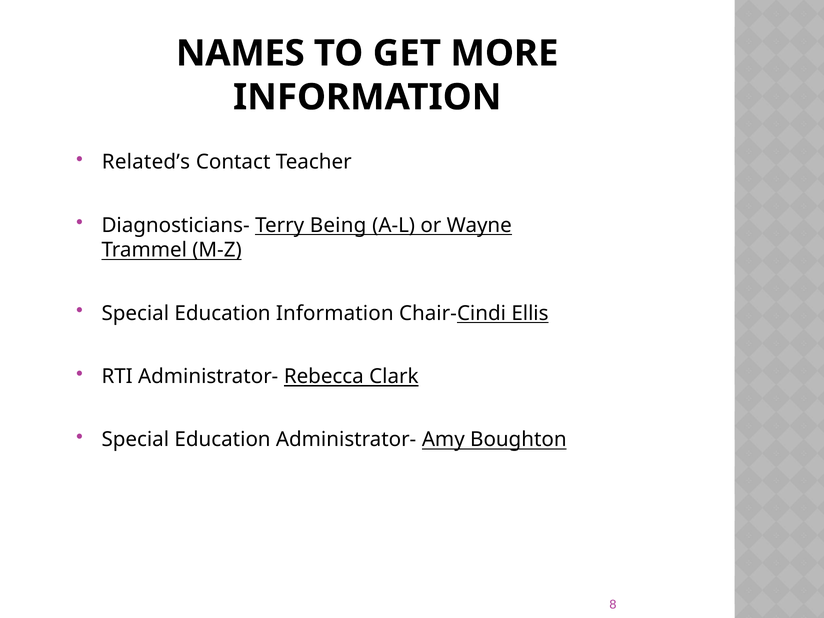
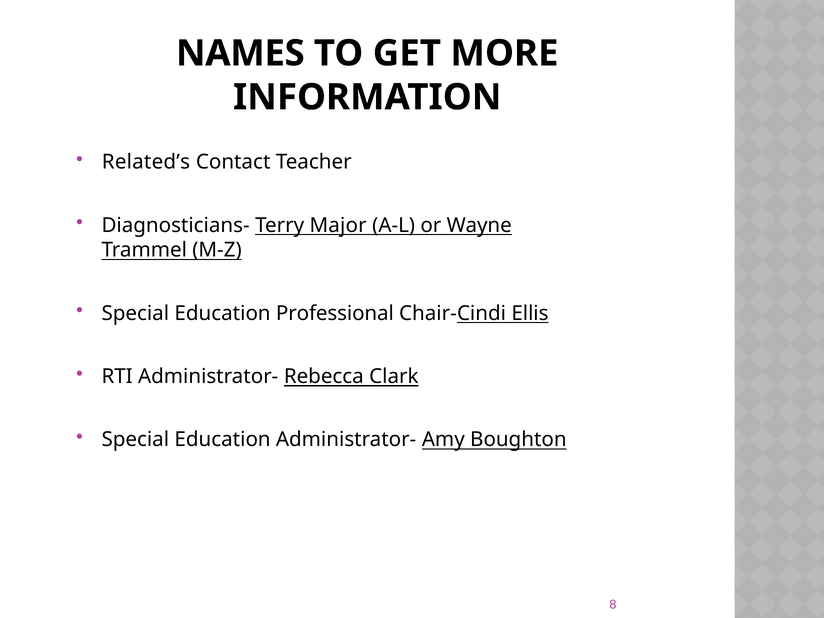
Being: Being -> Major
Education Information: Information -> Professional
